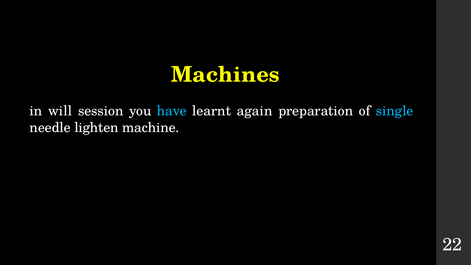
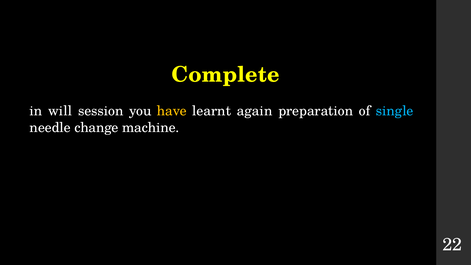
Machines: Machines -> Complete
have colour: light blue -> yellow
lighten: lighten -> change
